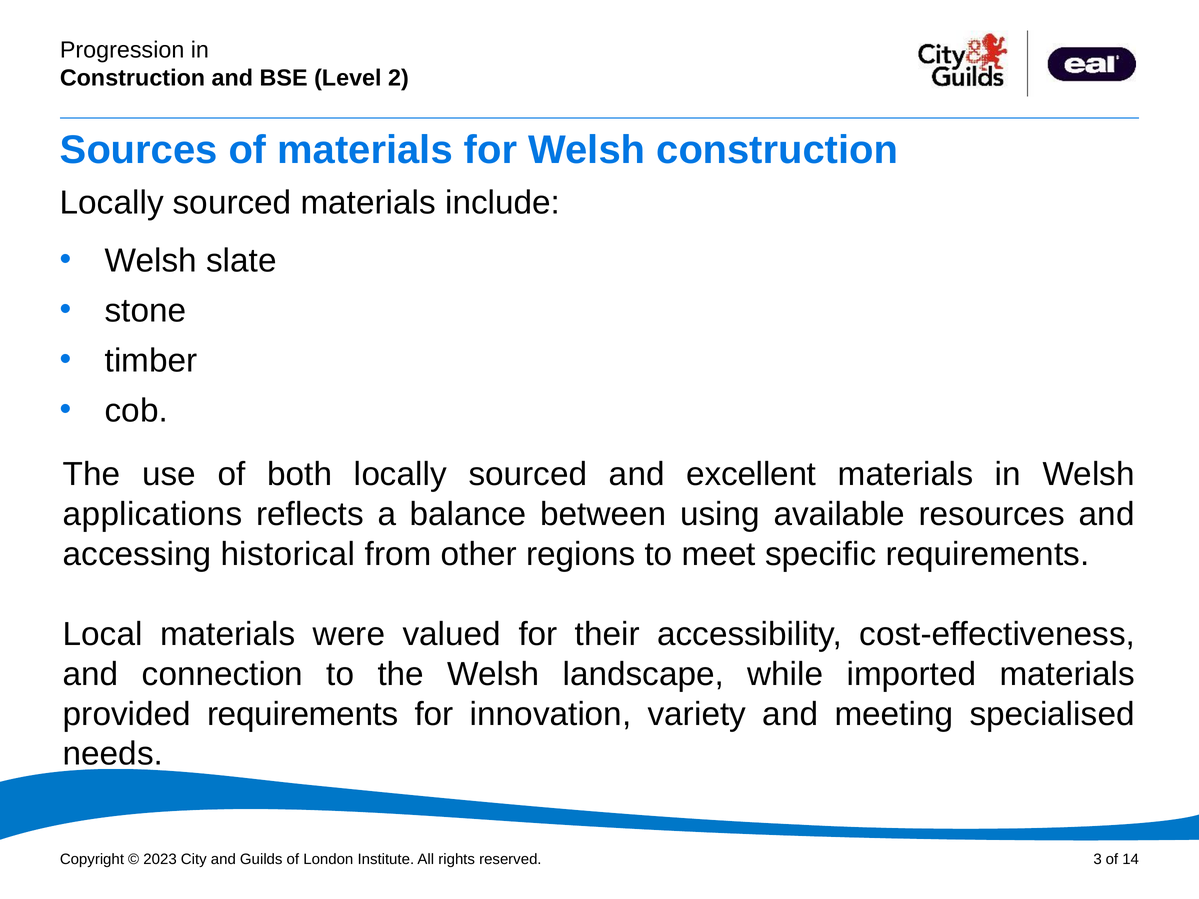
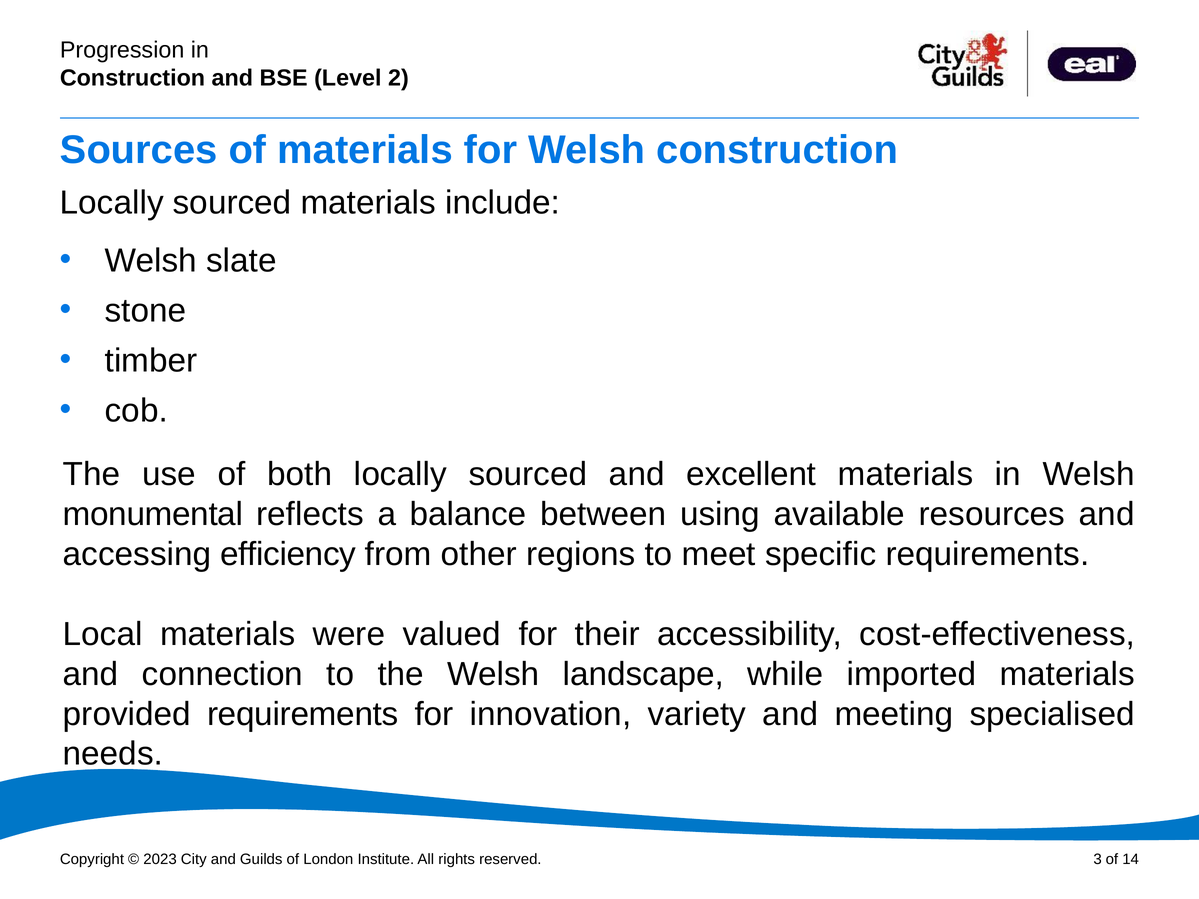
applications: applications -> monumental
historical: historical -> efficiency
